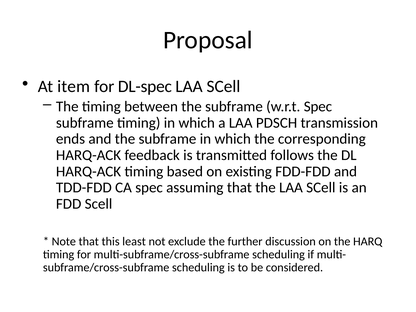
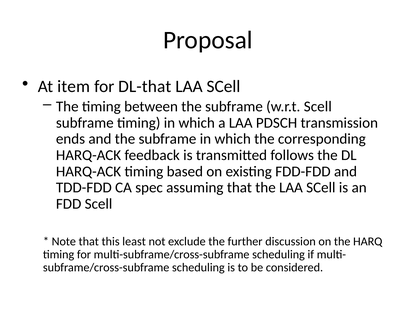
DL-spec: DL-spec -> DL-that
w.r.t Spec: Spec -> Scell
